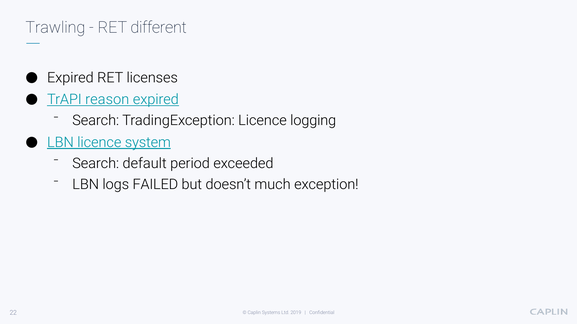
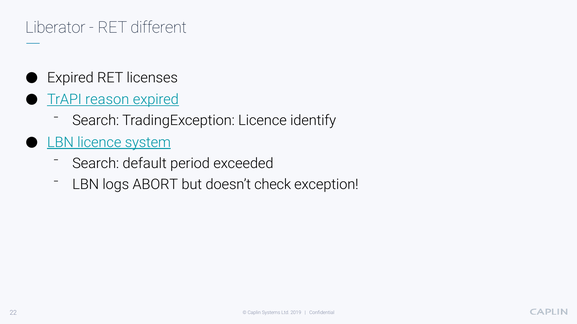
Trawling: Trawling -> Liberator
logging: logging -> identify
FAILED: FAILED -> ABORT
much: much -> check
